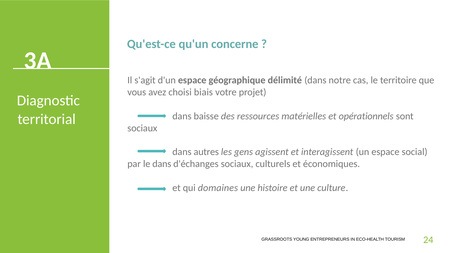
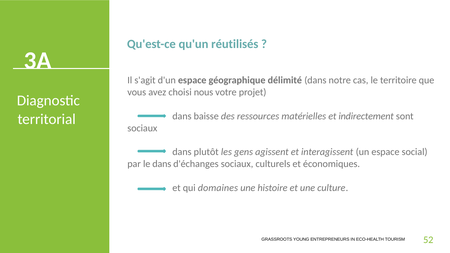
concerne: concerne -> réutilisés
biais: biais -> nous
opérationnels: opérationnels -> indirectement
autres: autres -> plutôt
24: 24 -> 52
